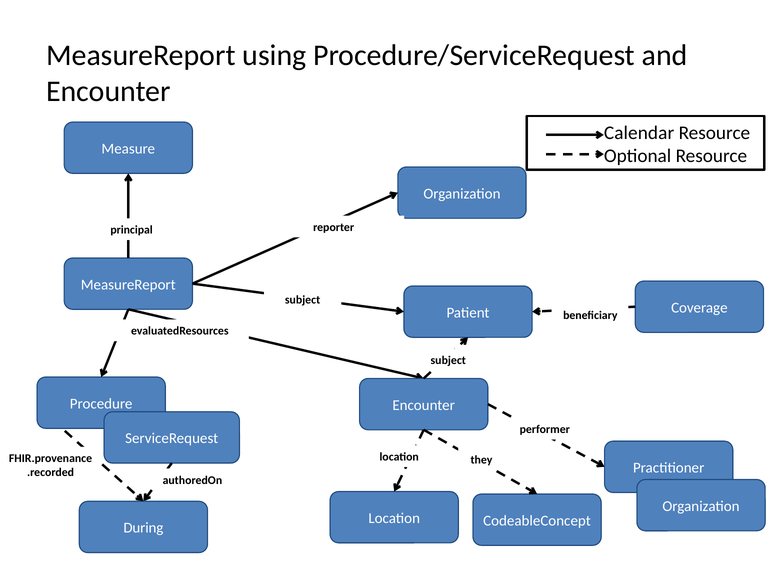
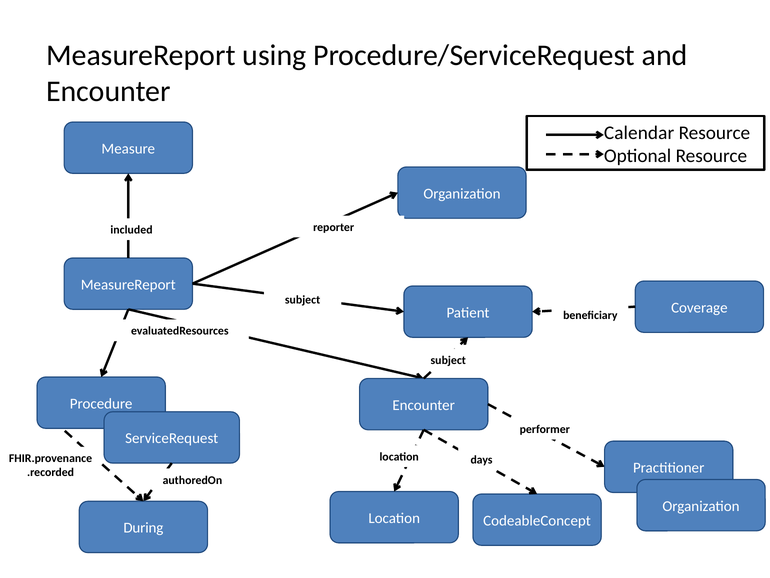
principal: principal -> included
they: they -> days
